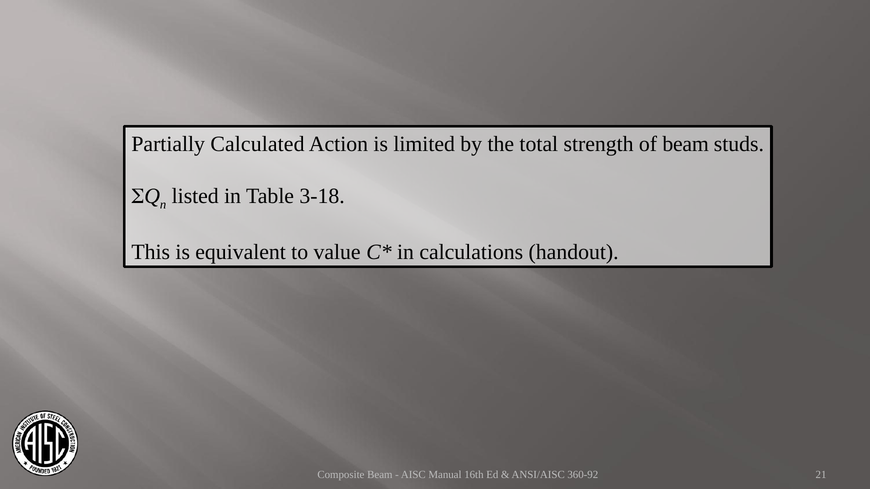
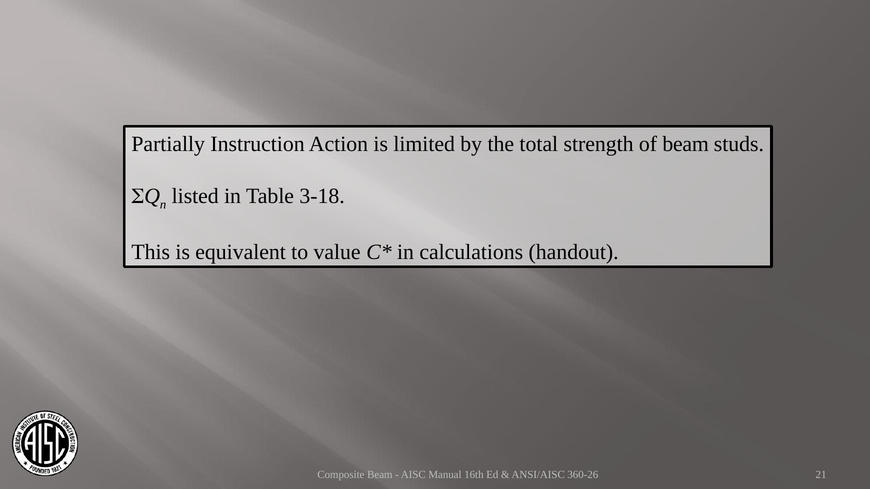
Calculated: Calculated -> Instruction
360-92: 360-92 -> 360-26
